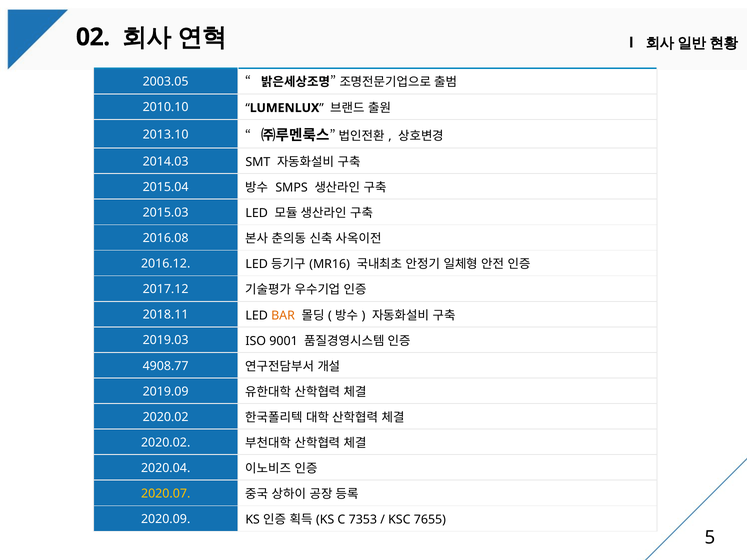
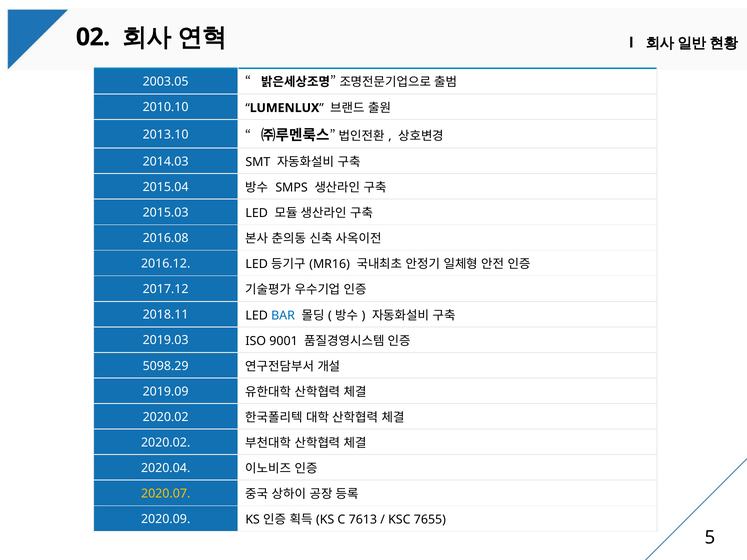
BAR colour: orange -> blue
4908.77: 4908.77 -> 5098.29
7353: 7353 -> 7613
